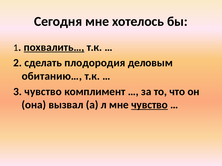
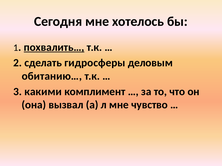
плодородия: плодородия -> гидросферы
3 чувство: чувство -> какими
чувство at (149, 105) underline: present -> none
